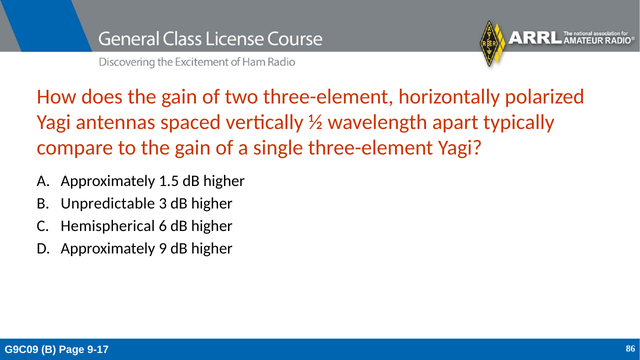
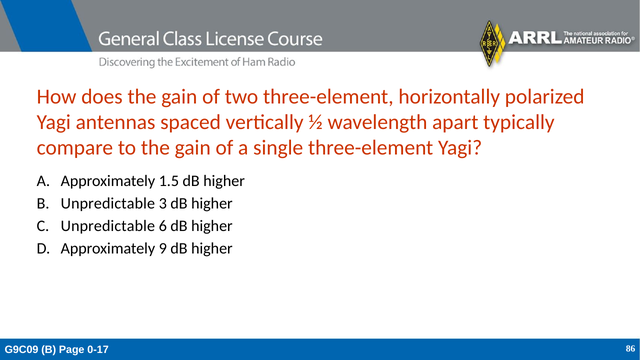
Hemispherical at (108, 226): Hemispherical -> Unpredictable
9-17: 9-17 -> 0-17
